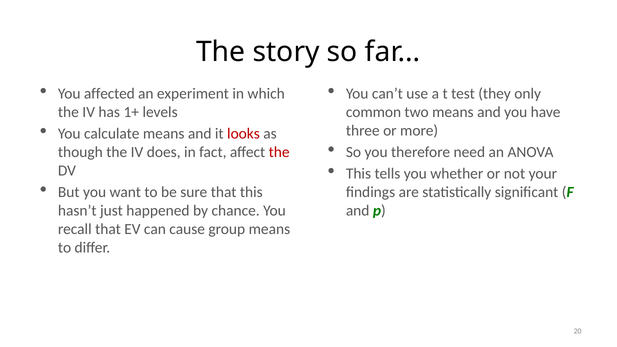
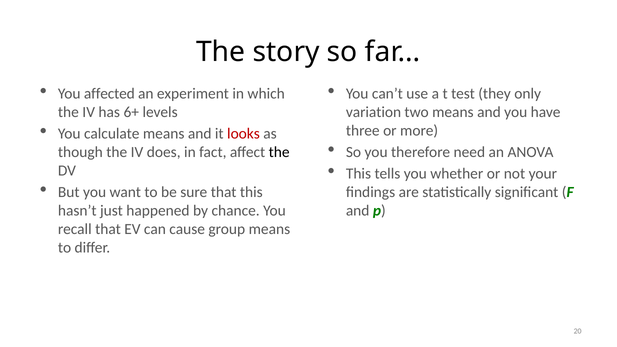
1+: 1+ -> 6+
common: common -> variation
the at (279, 152) colour: red -> black
